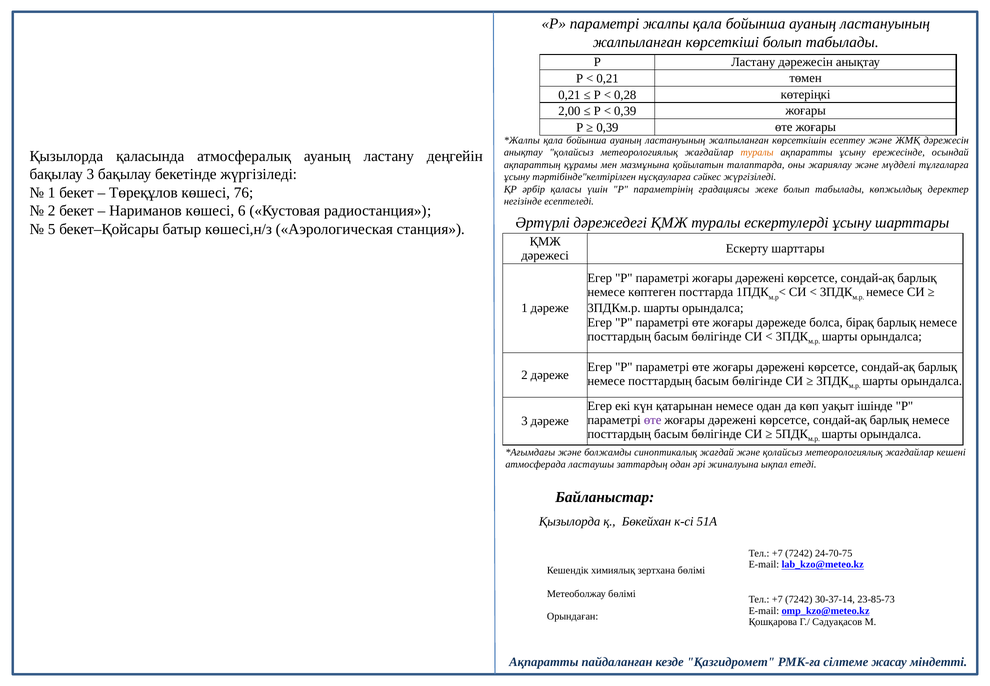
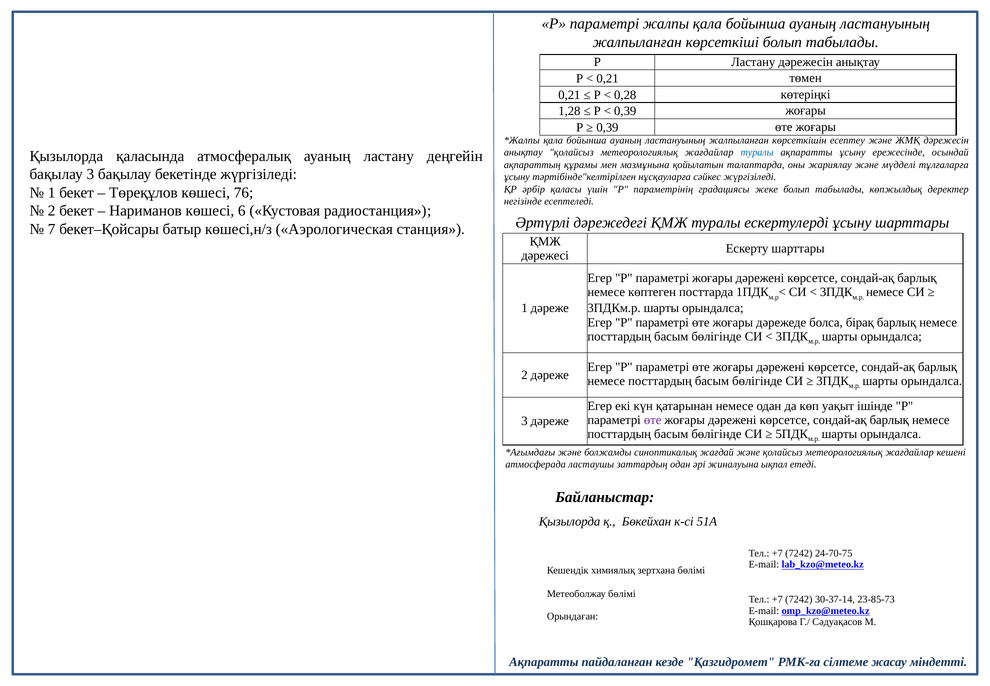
2,00: 2,00 -> 1,28
туралы at (757, 153) colour: orange -> blue
5: 5 -> 7
